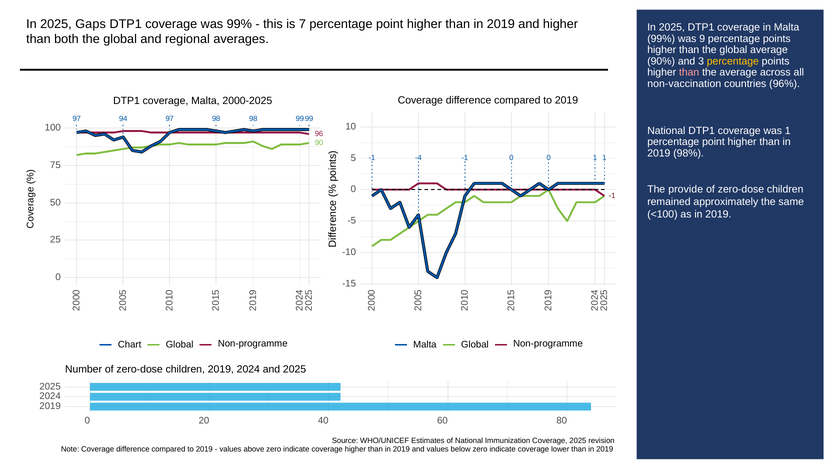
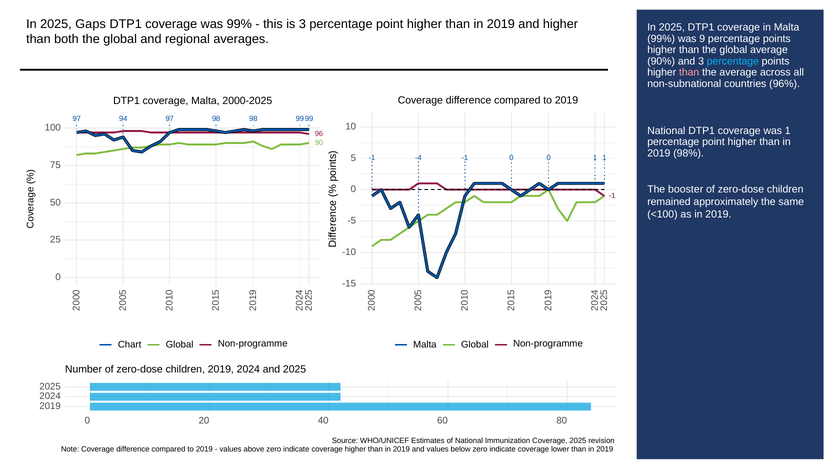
is 7: 7 -> 3
percentage at (733, 61) colour: yellow -> light blue
non-vaccination: non-vaccination -> non-subnational
provide: provide -> booster
